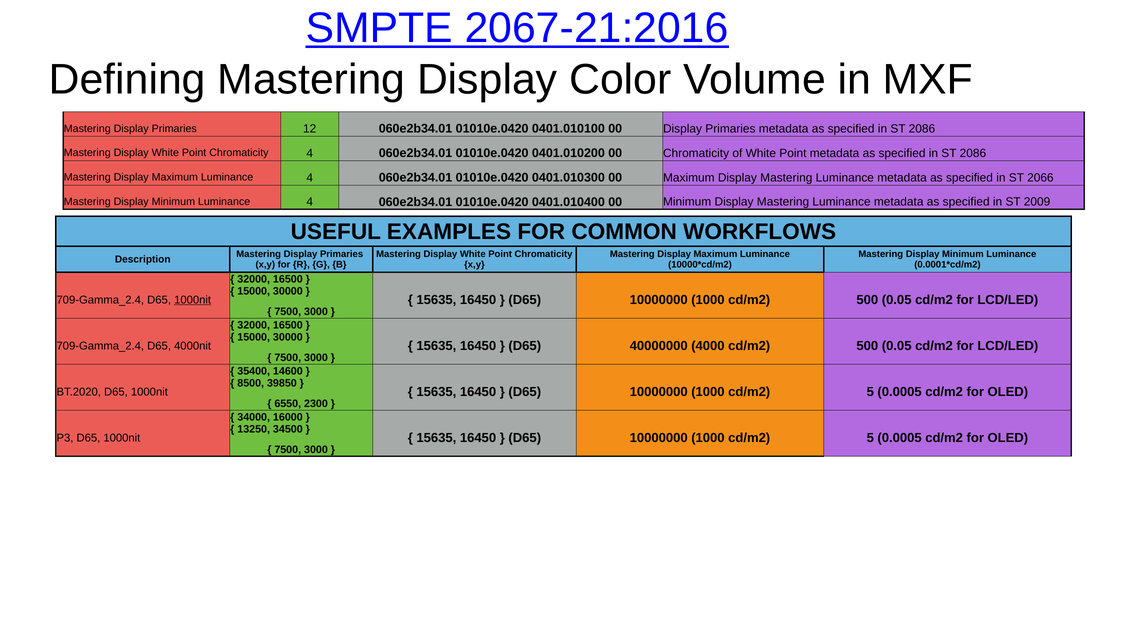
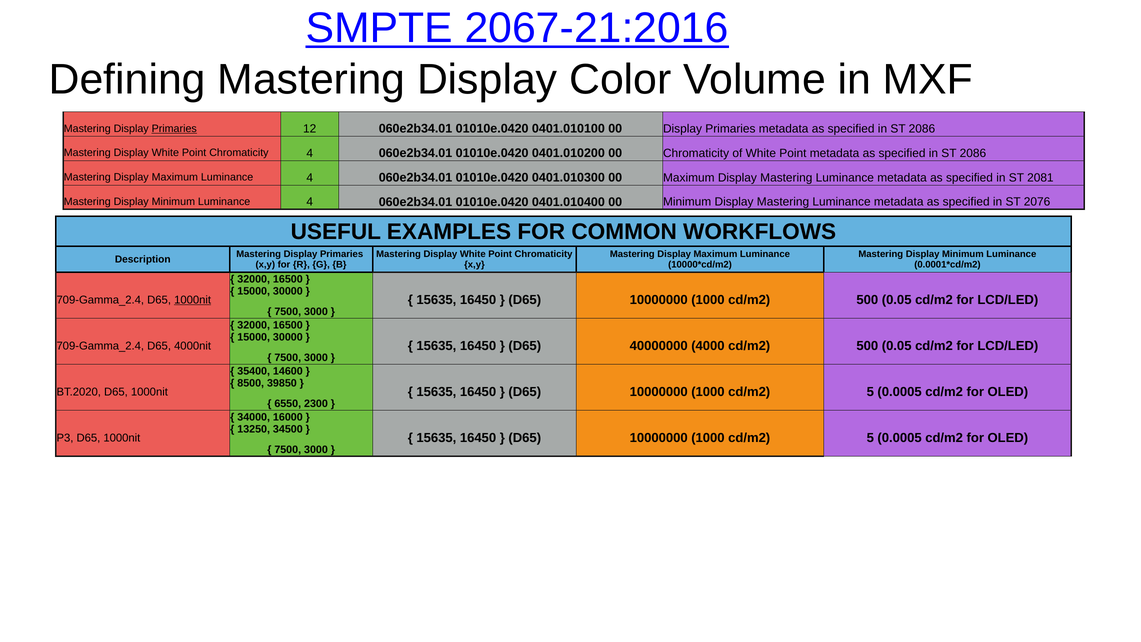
Primaries at (174, 129) underline: none -> present
2066: 2066 -> 2081
2009: 2009 -> 2076
